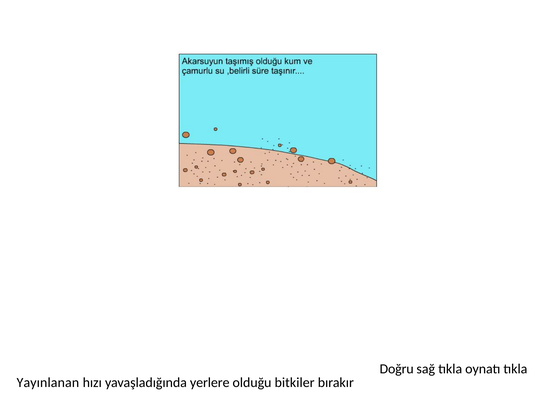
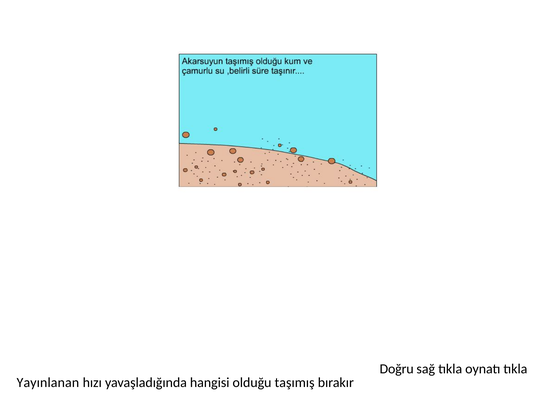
yerlere: yerlere -> hangisi
bitkiler: bitkiler -> taşımış
